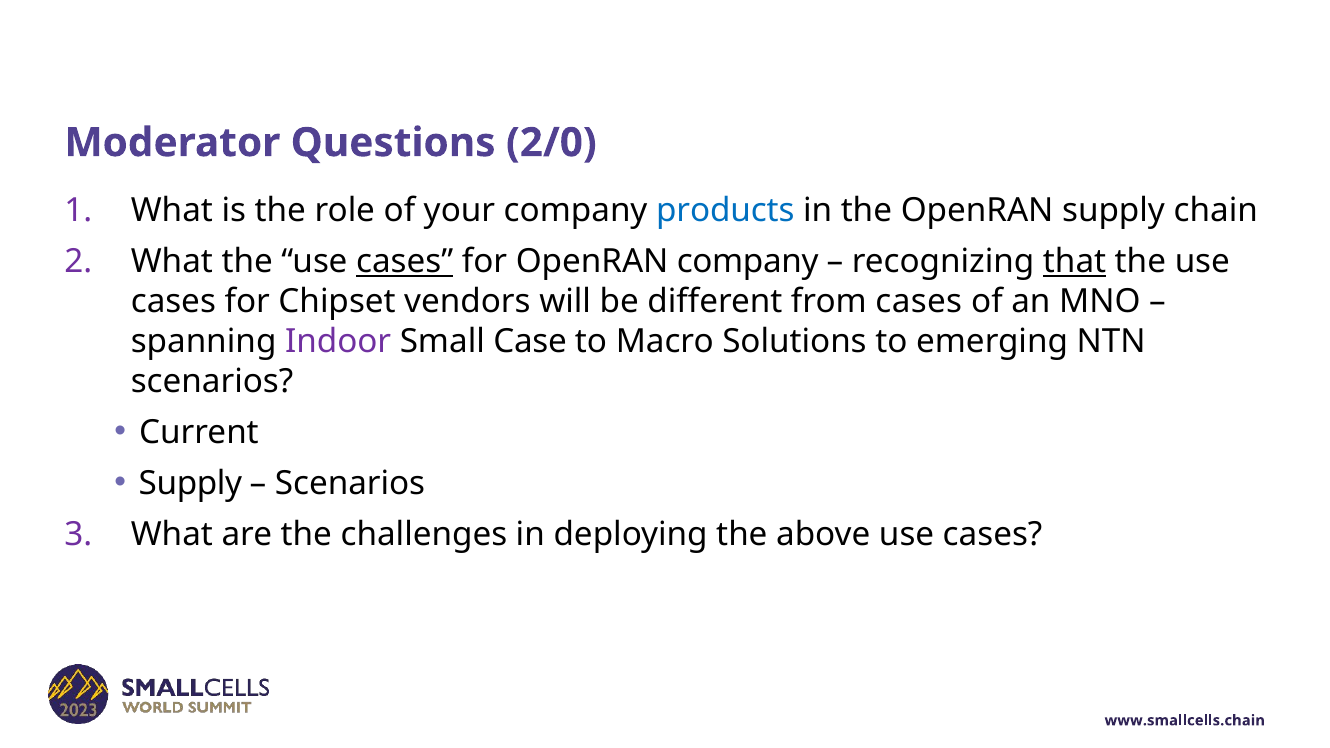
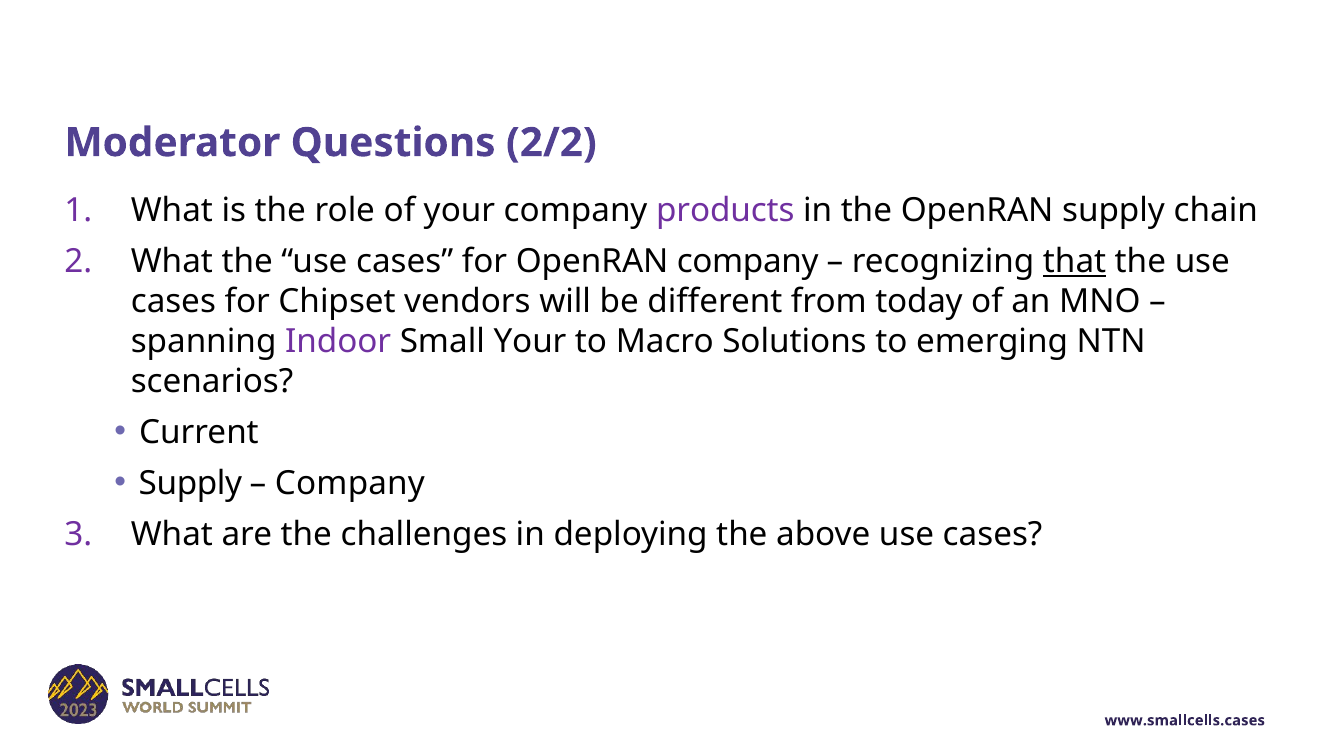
2/0: 2/0 -> 2/2
products colour: blue -> purple
cases at (405, 262) underline: present -> none
from cases: cases -> today
Small Case: Case -> Your
Scenarios at (350, 483): Scenarios -> Company
www.smallcells.chain: www.smallcells.chain -> www.smallcells.cases
